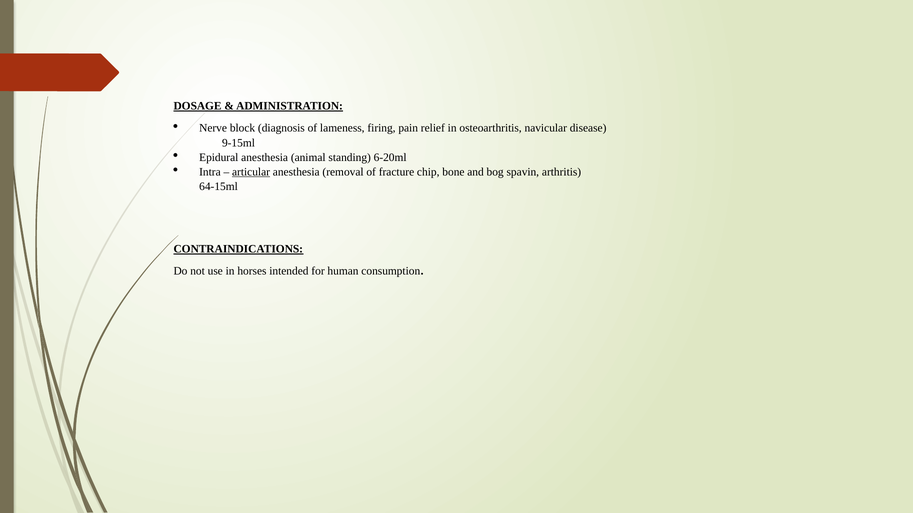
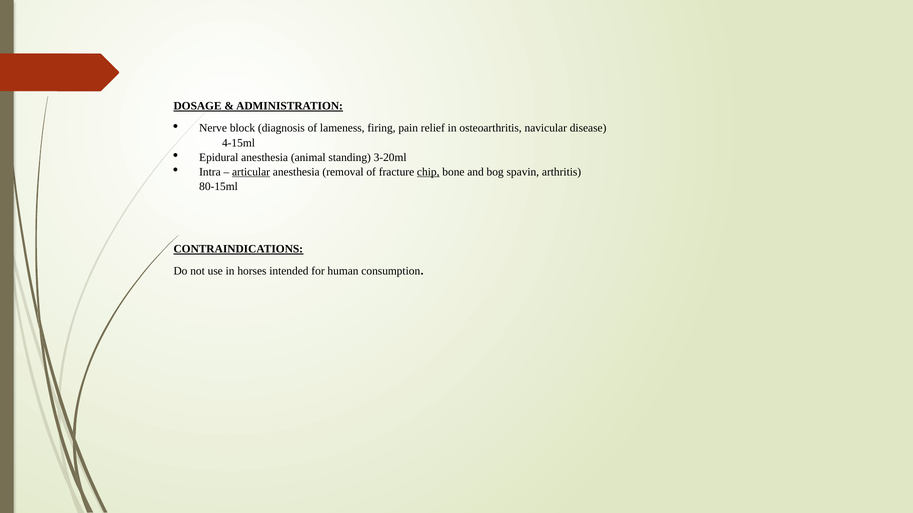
9-15ml: 9-15ml -> 4-15ml
6-20ml: 6-20ml -> 3-20ml
chip underline: none -> present
64-15ml: 64-15ml -> 80-15ml
